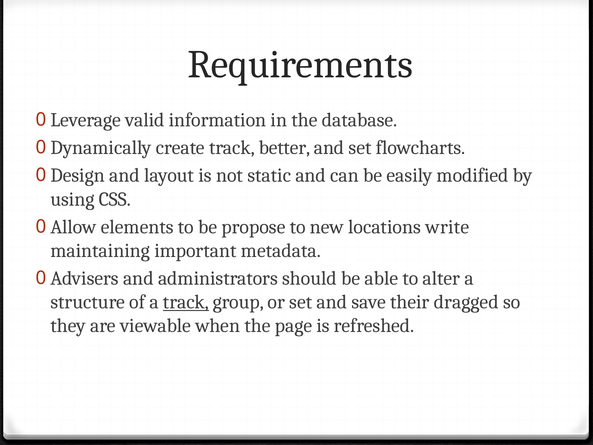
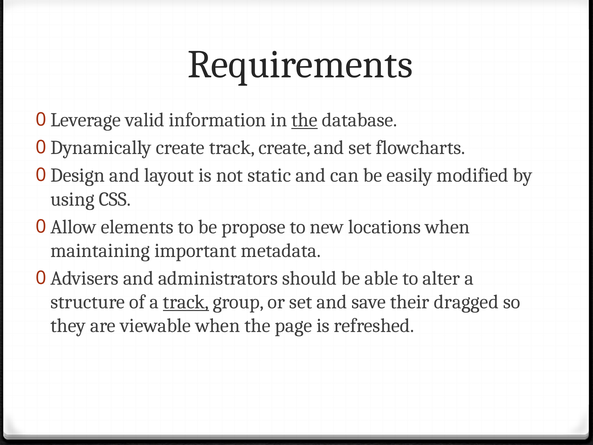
the at (305, 120) underline: none -> present
track better: better -> create
locations write: write -> when
